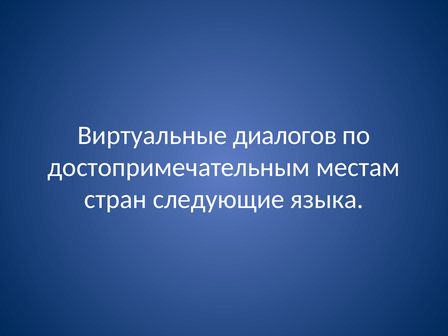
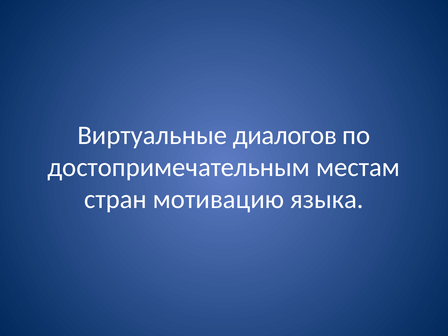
следующие: следующие -> мотивацию
